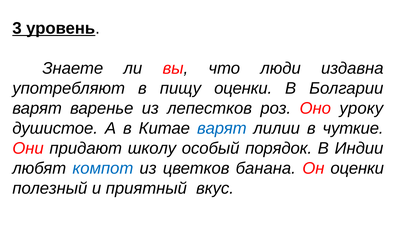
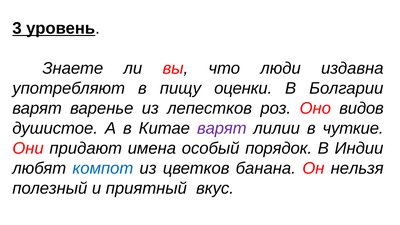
уроку: уроку -> видов
варят at (222, 128) colour: blue -> purple
школу: школу -> имена
Он оценки: оценки -> нельзя
